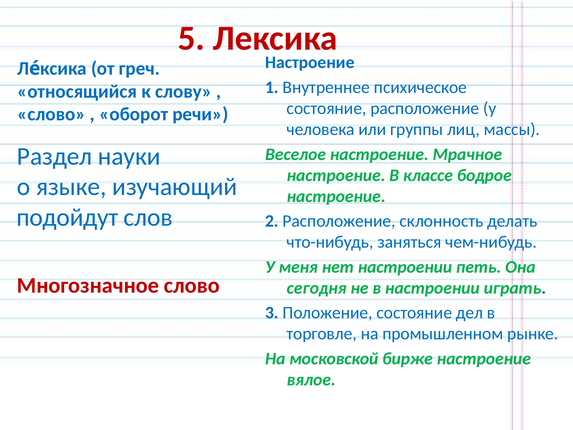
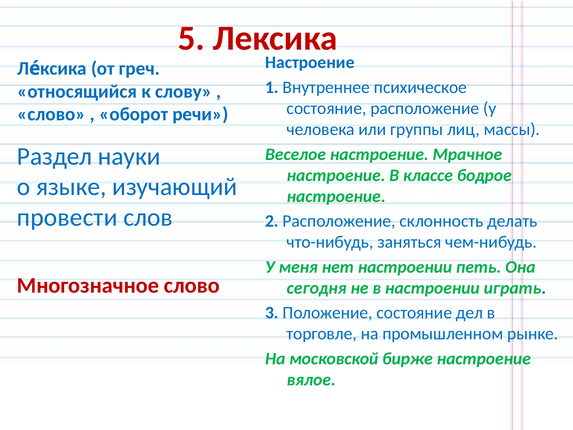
подойдут: подойдут -> провести
